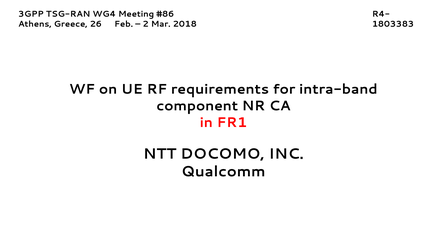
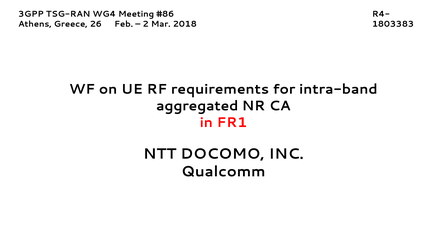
component: component -> aggregated
